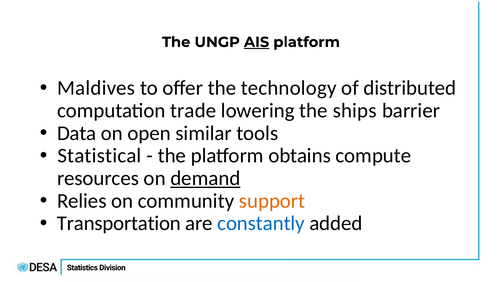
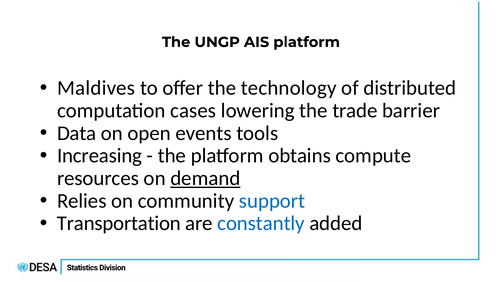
AIS underline: present -> none
trade: trade -> cases
ships: ships -> trade
similar: similar -> events
Statistical: Statistical -> Increasing
support colour: orange -> blue
